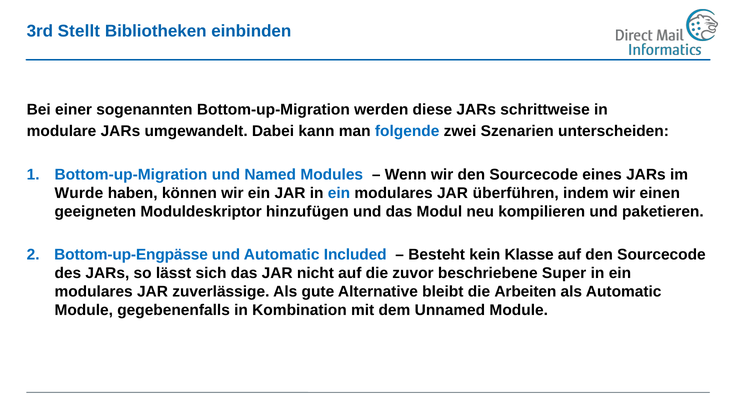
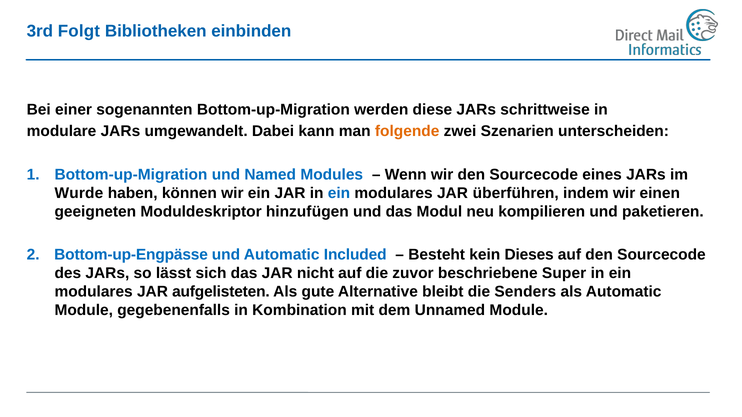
Stellt: Stellt -> Folgt
folgende colour: blue -> orange
Klasse: Klasse -> Dieses
zuverlässige: zuverlässige -> aufgelisteten
Arbeiten: Arbeiten -> Senders
